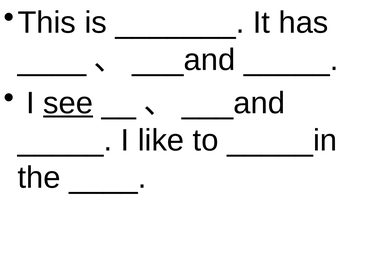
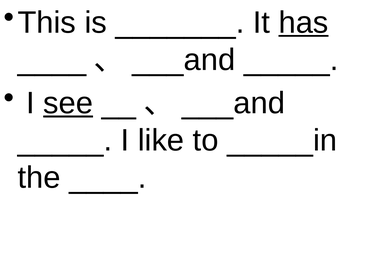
has underline: none -> present
